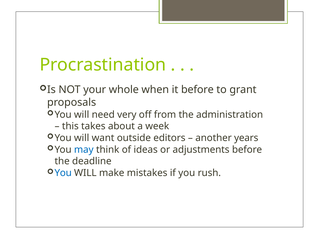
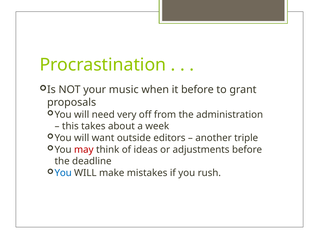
whole: whole -> music
years: years -> triple
may colour: blue -> red
